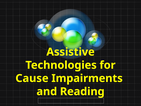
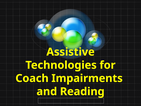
Cause: Cause -> Coach
